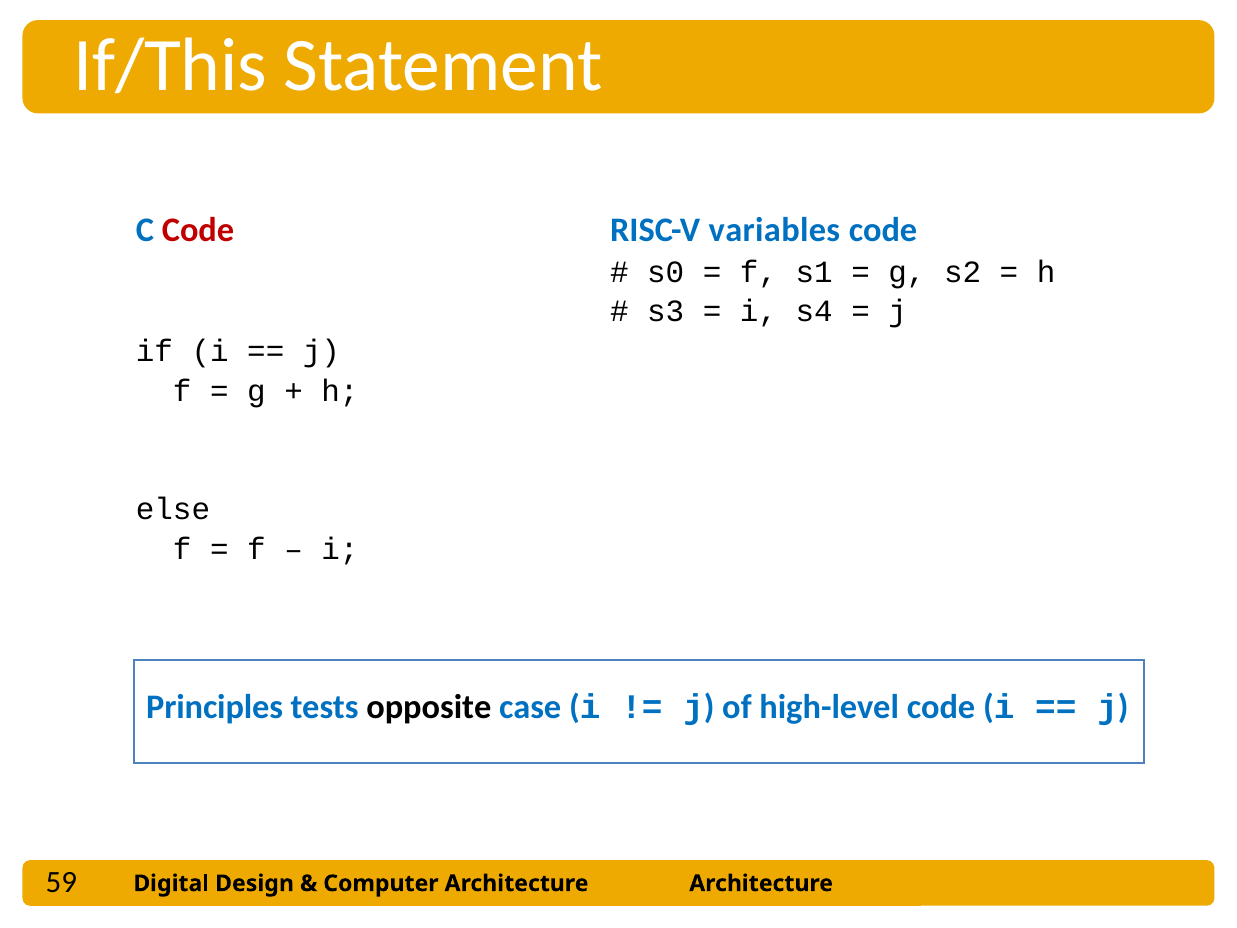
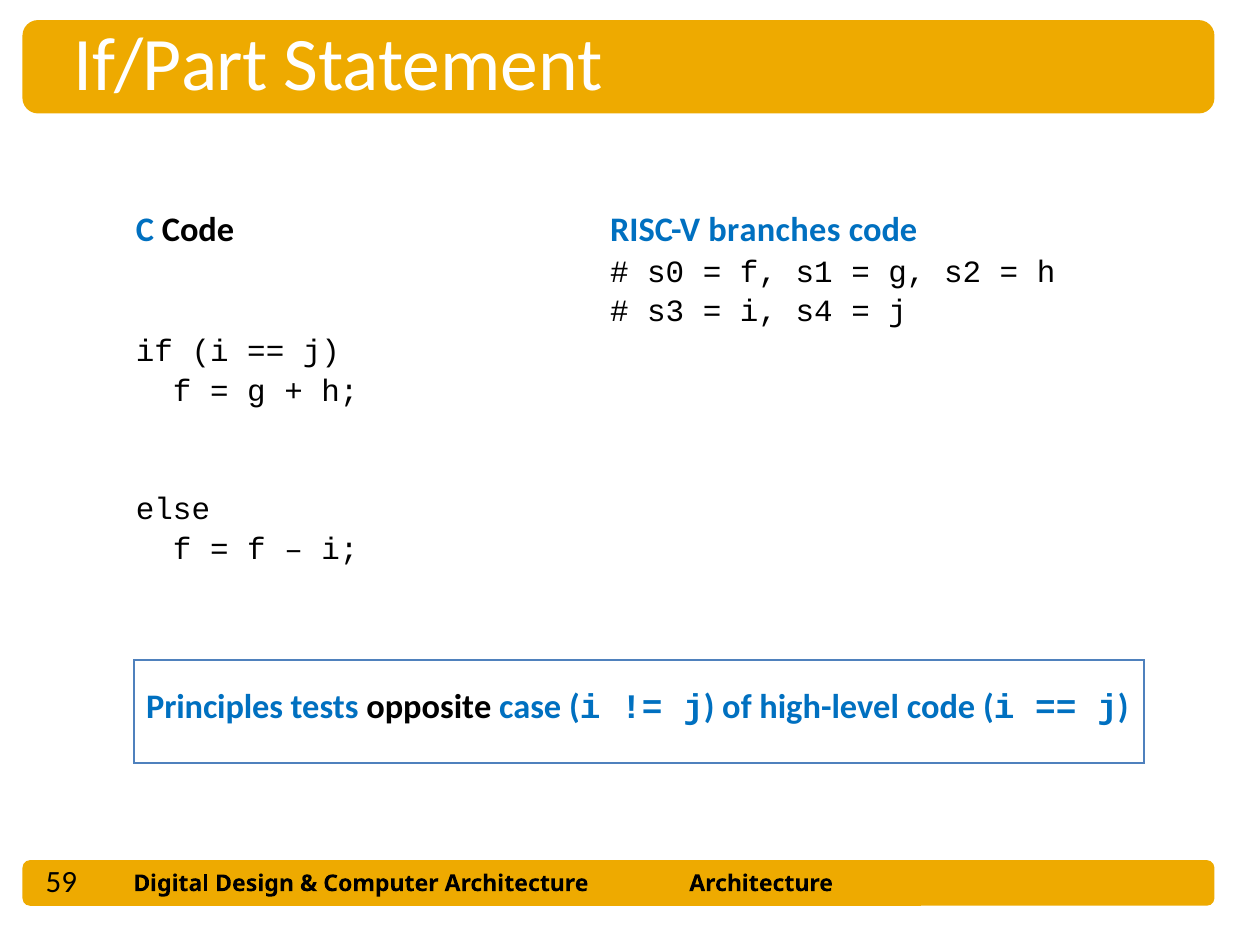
If/This: If/This -> If/Part
Code at (198, 231) colour: red -> black
variables: variables -> branches
